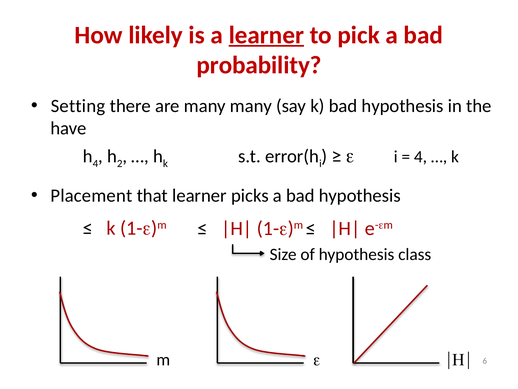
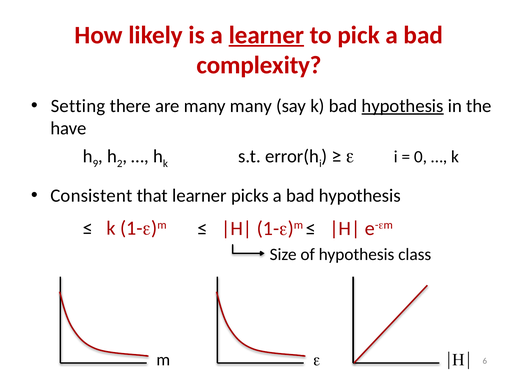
probability: probability -> complexity
hypothesis at (403, 106) underline: none -> present
h 4: 4 -> 9
4 at (421, 157): 4 -> 0
Placement: Placement -> Consistent
